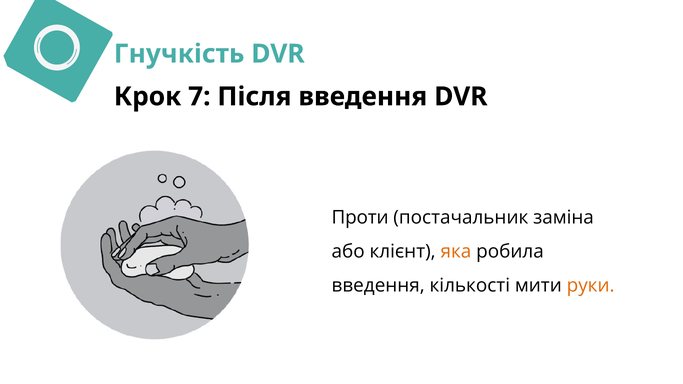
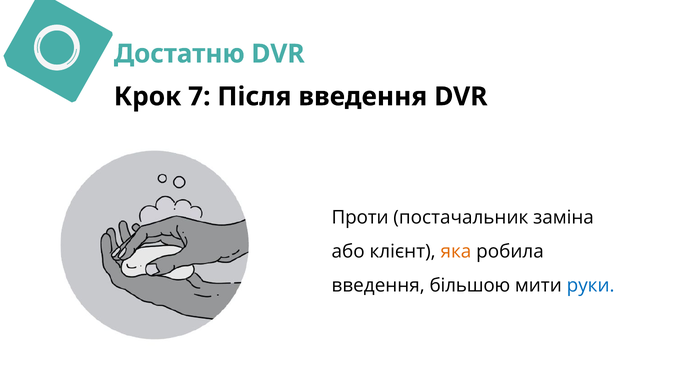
Гнучкість: Гнучкість -> Достатню
кількості: кількості -> більшою
руки colour: orange -> blue
